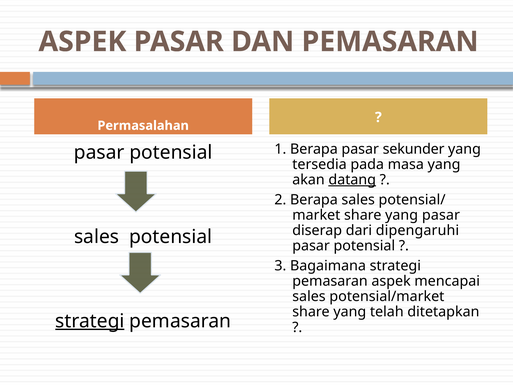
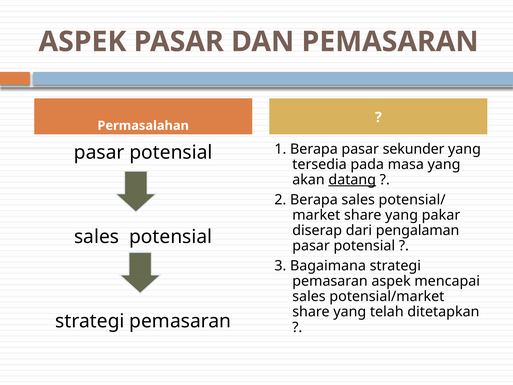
yang pasar: pasar -> pakar
dipengaruhi: dipengaruhi -> pengalaman
strategi at (90, 321) underline: present -> none
